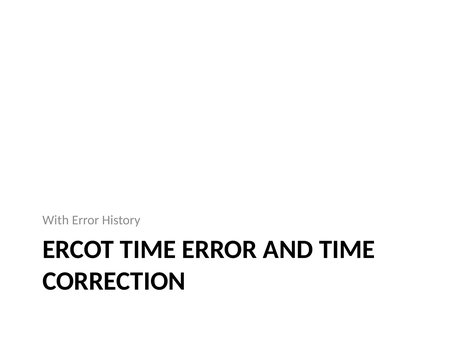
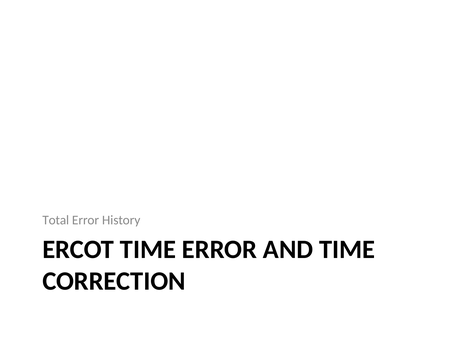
With: With -> Total
